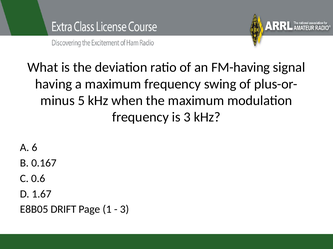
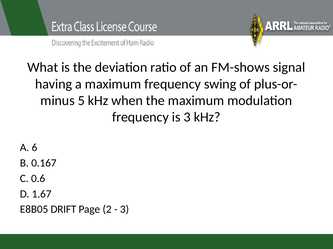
FM-having: FM-having -> FM-shows
1: 1 -> 2
